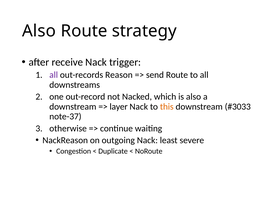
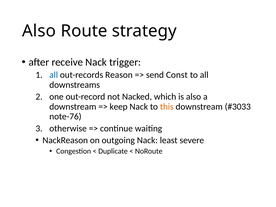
all at (54, 75) colour: purple -> blue
send Route: Route -> Const
layer: layer -> keep
note-37: note-37 -> note-76
